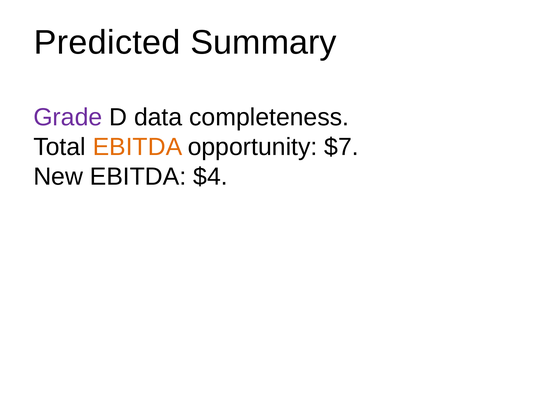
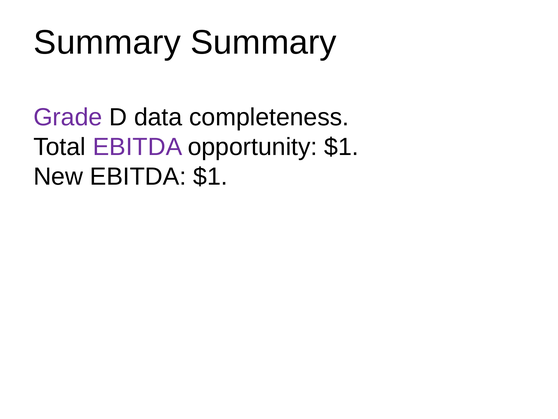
Predicted at (107, 42): Predicted -> Summary
EBITDA at (137, 147) colour: orange -> purple
opportunity $7: $7 -> $1
EBITDA $4: $4 -> $1
